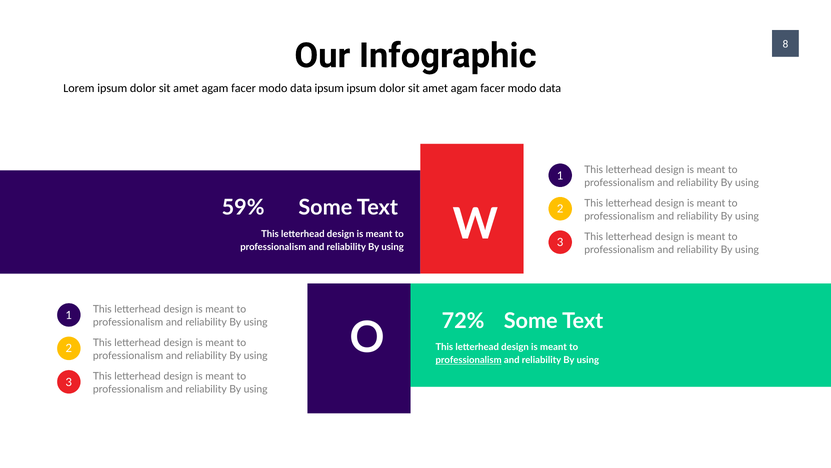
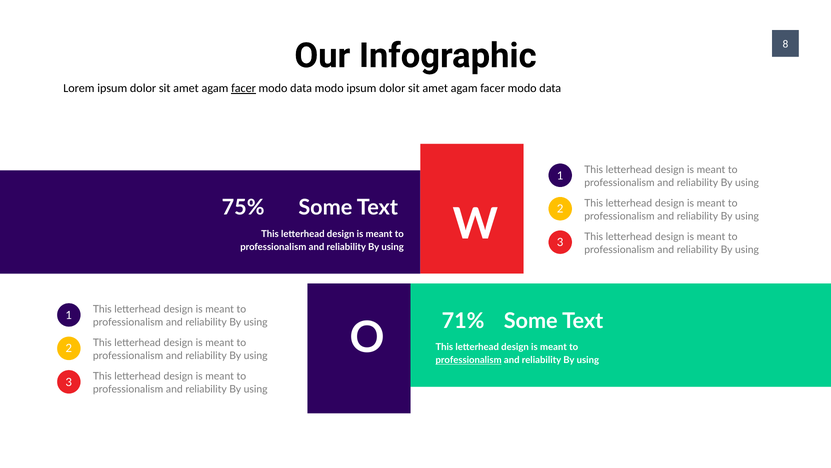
facer at (244, 88) underline: none -> present
data ipsum: ipsum -> modo
59%: 59% -> 75%
72%: 72% -> 71%
